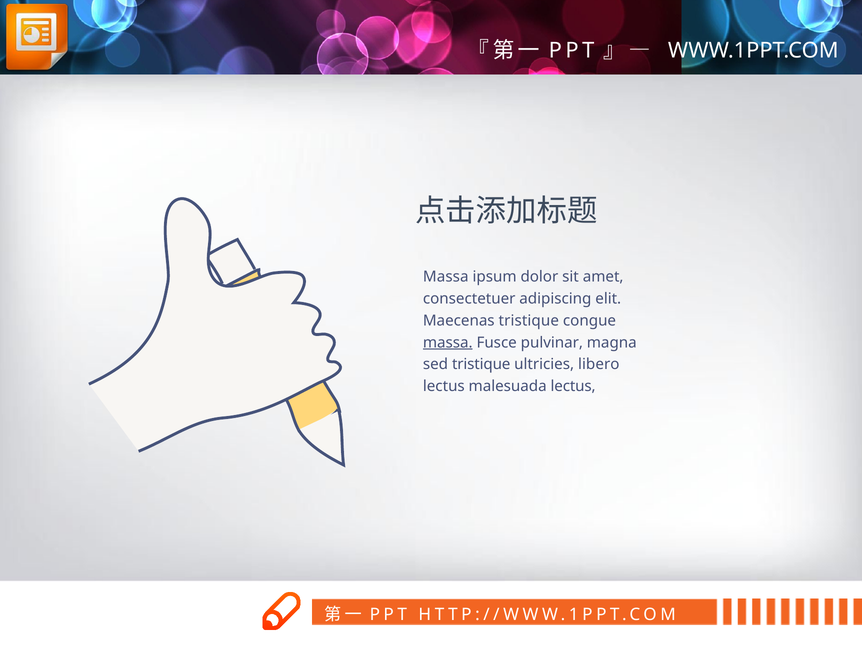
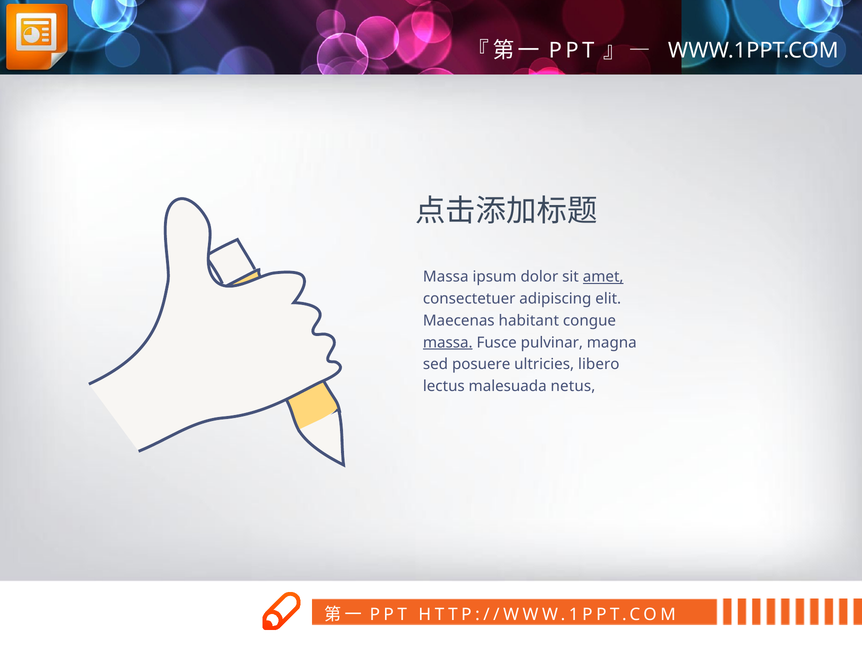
amet underline: none -> present
Maecenas tristique: tristique -> habitant
sed tristique: tristique -> posuere
malesuada lectus: lectus -> netus
